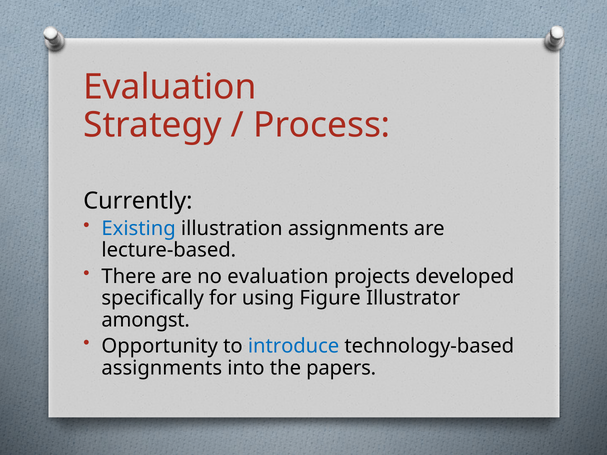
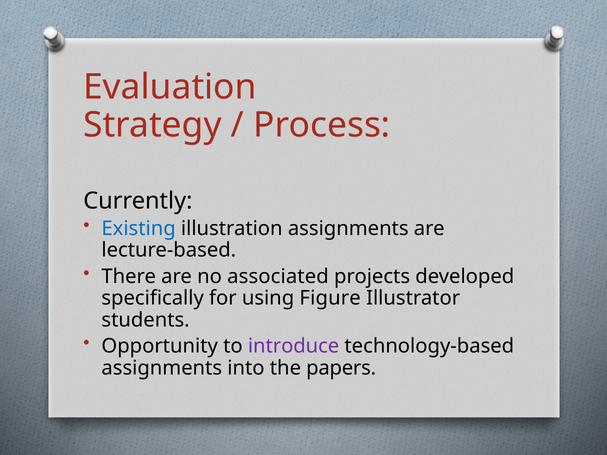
no evaluation: evaluation -> associated
amongst: amongst -> students
introduce colour: blue -> purple
